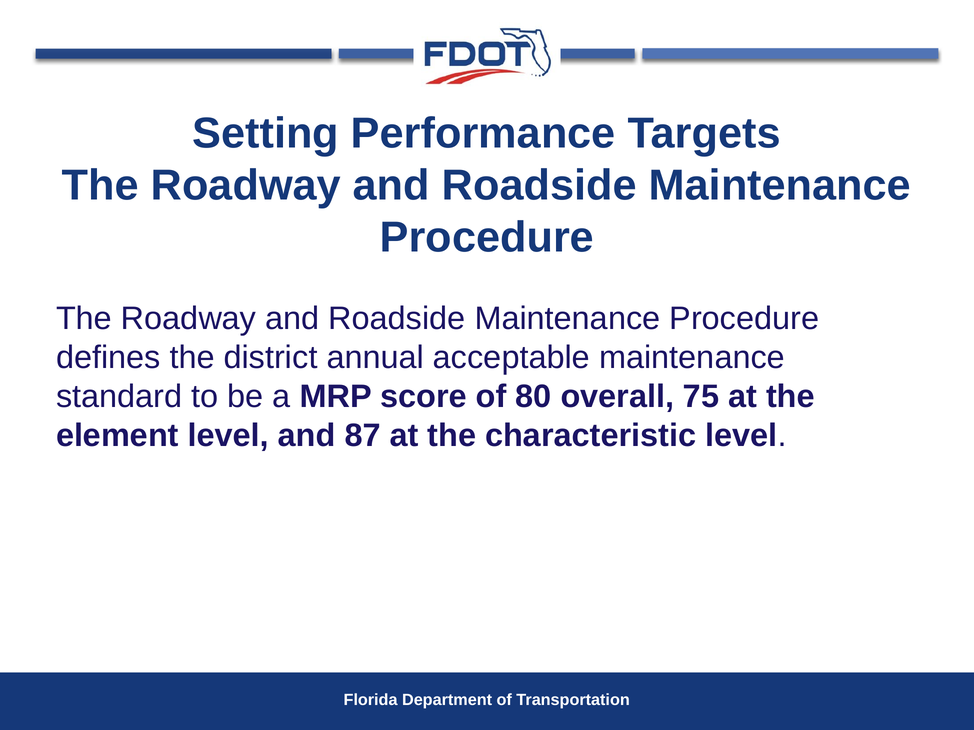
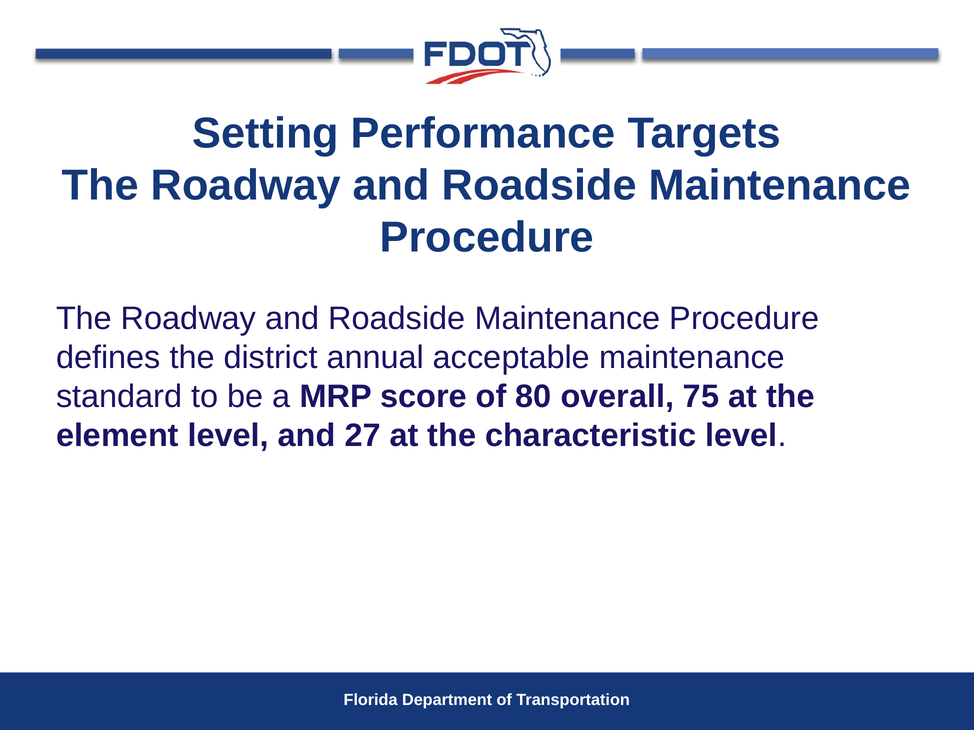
87: 87 -> 27
